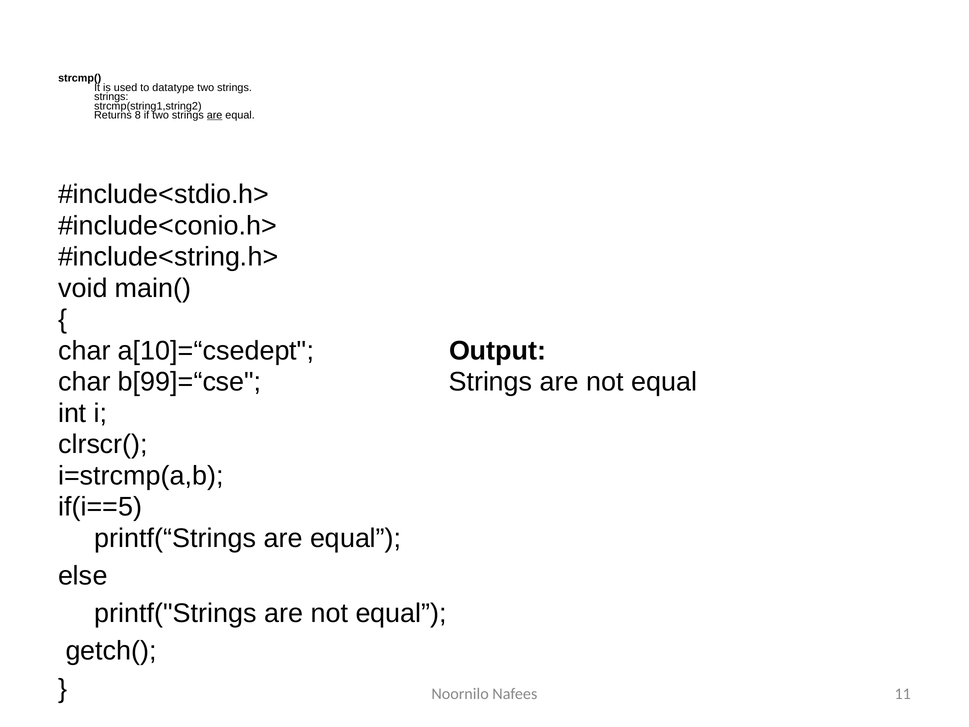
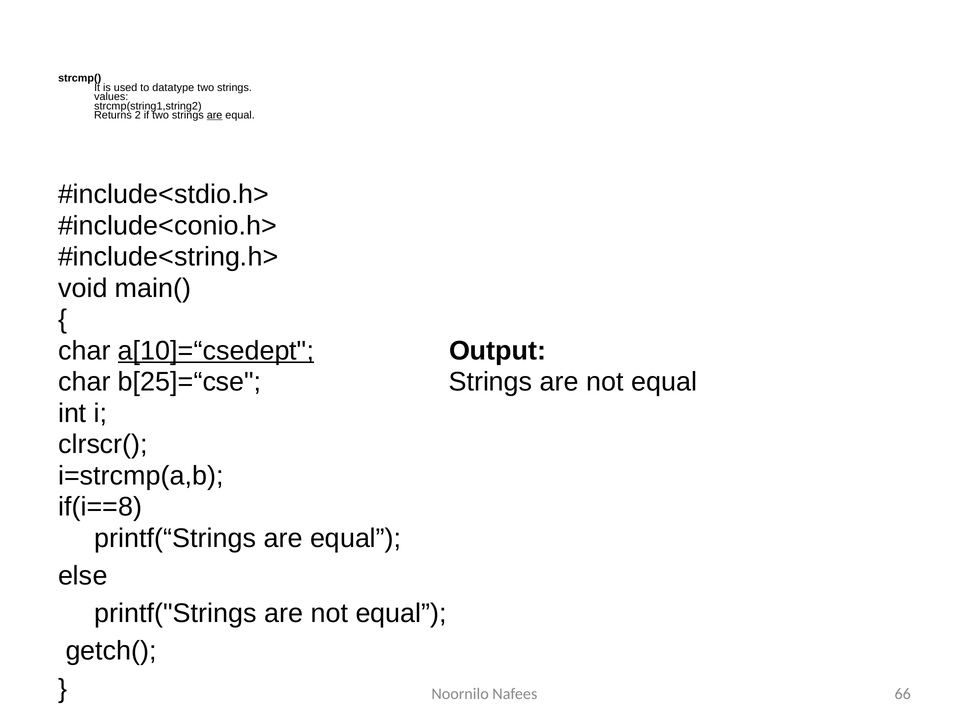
strings at (111, 97): strings -> values
8: 8 -> 2
a[10]=“csedept underline: none -> present
b[99]=“cse: b[99]=“cse -> b[25]=“cse
if(i==5: if(i==5 -> if(i==8
11: 11 -> 66
